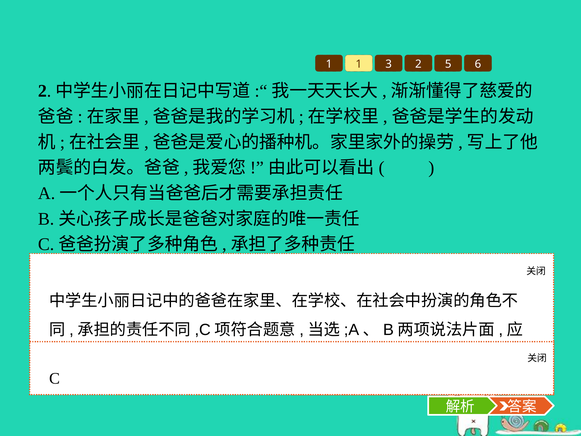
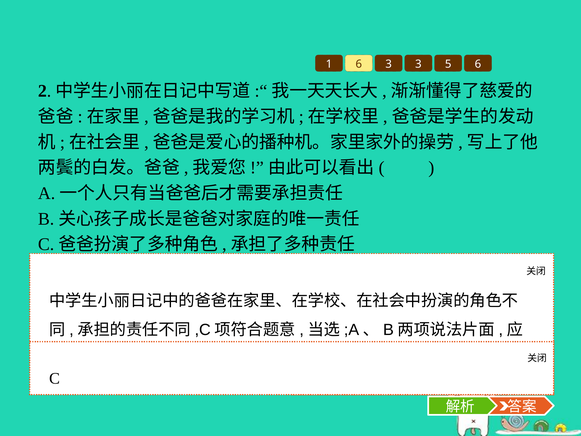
1 1: 1 -> 6
3 2: 2 -> 3
